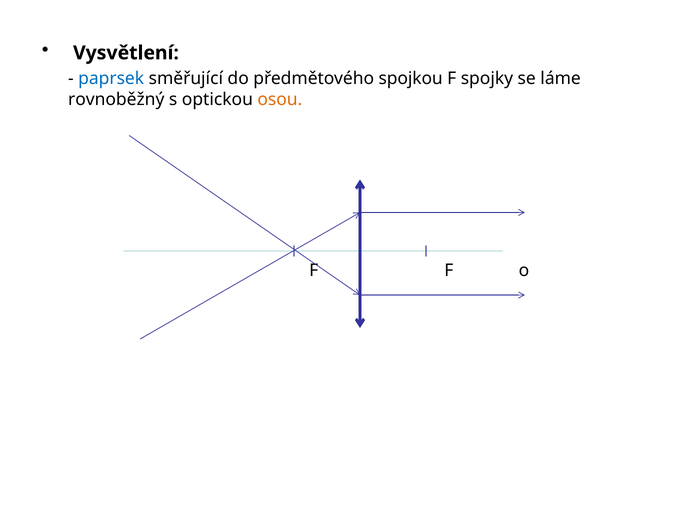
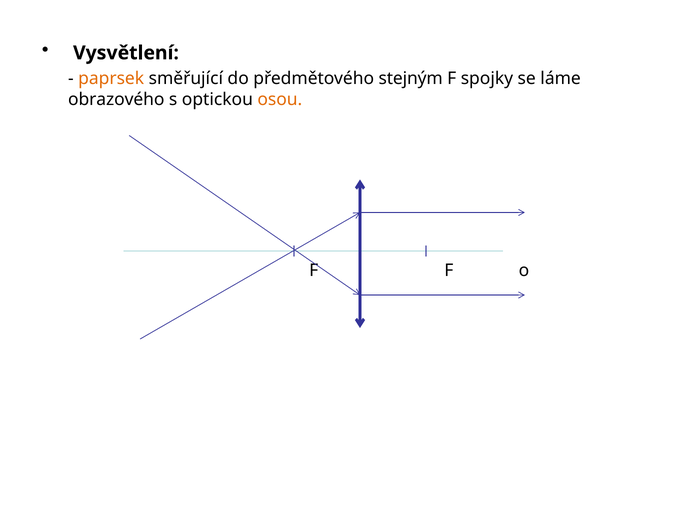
paprsek colour: blue -> orange
spojkou: spojkou -> stejným
rovnoběžný: rovnoběžný -> obrazového
